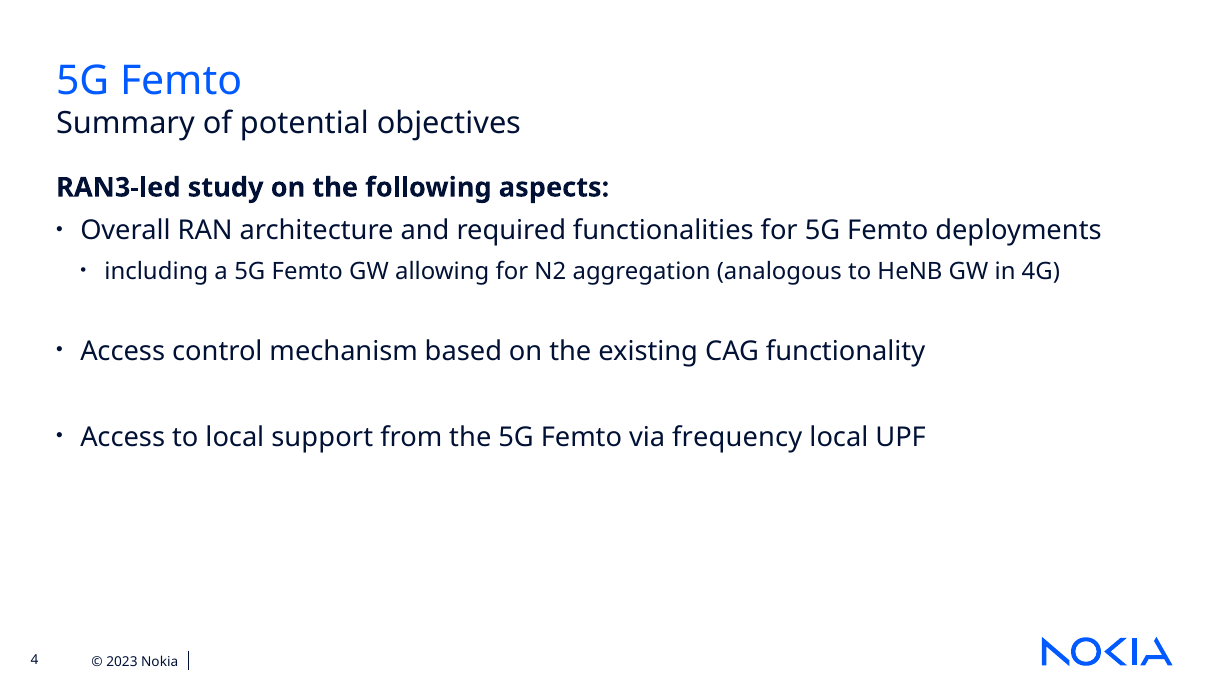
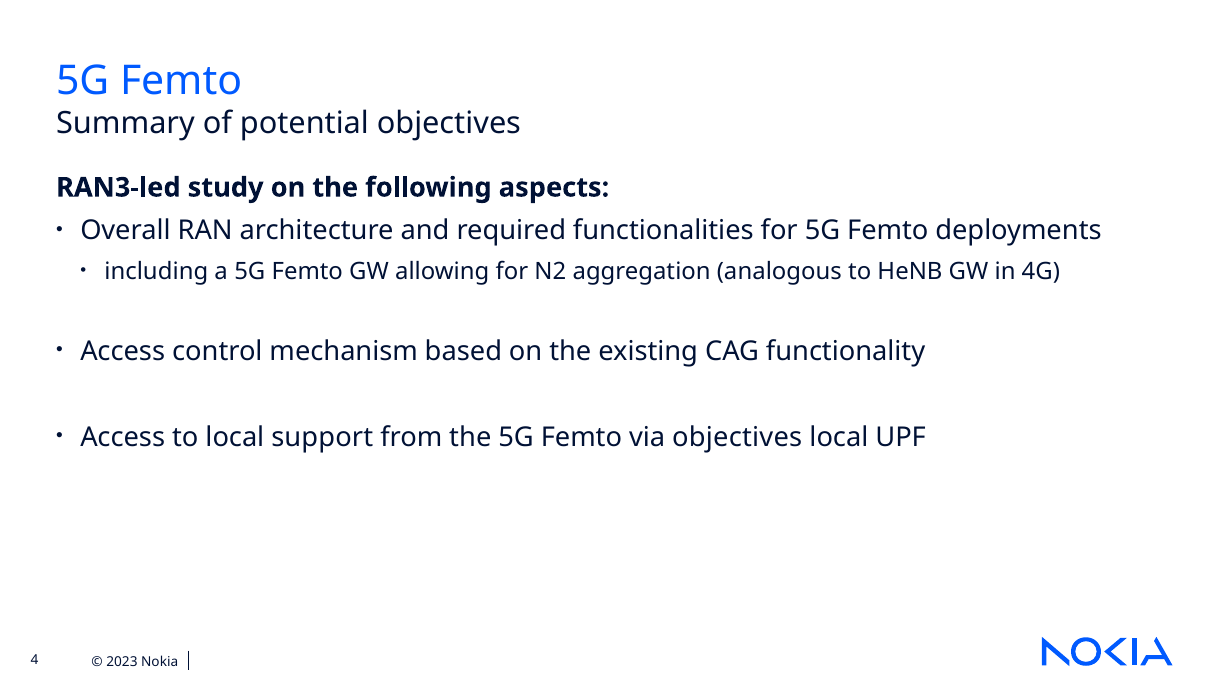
via frequency: frequency -> objectives
